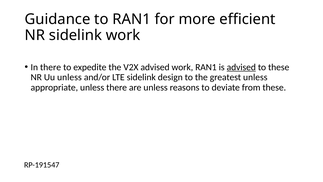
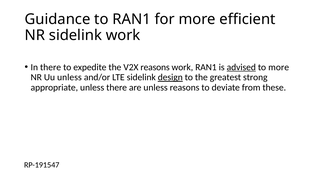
V2X advised: advised -> reasons
to these: these -> more
design underline: none -> present
greatest unless: unless -> strong
